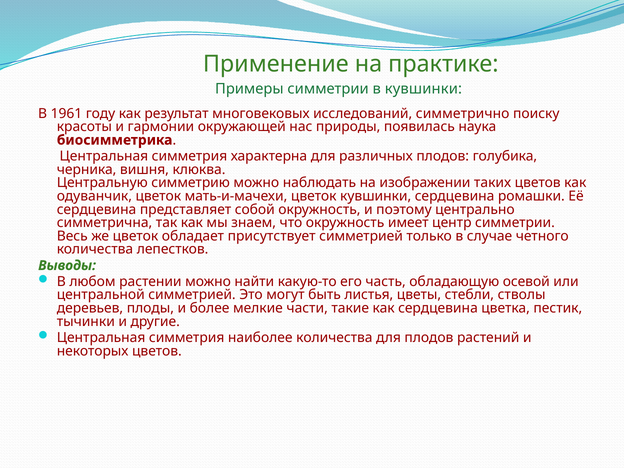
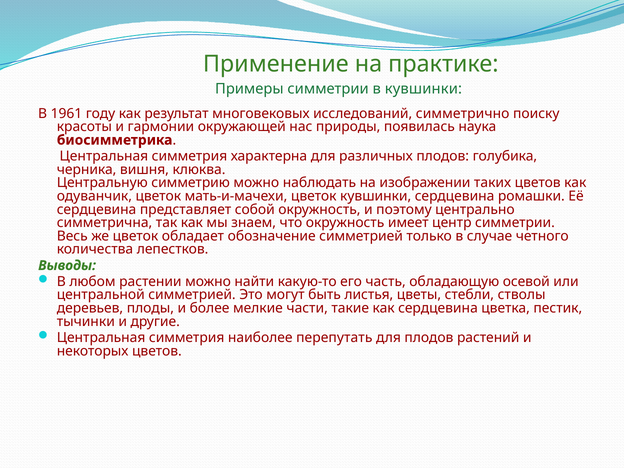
присутствует: присутствует -> обозначение
наиболее количества: количества -> перепутать
